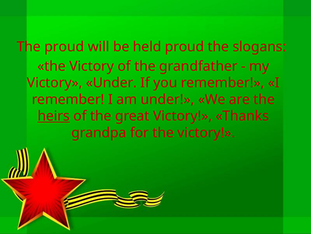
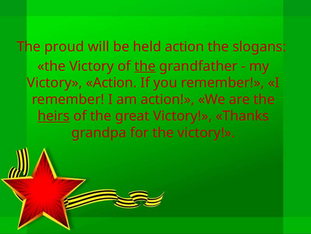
held proud: proud -> action
the at (145, 66) underline: none -> present
Victory Under: Under -> Action
am under: under -> action
